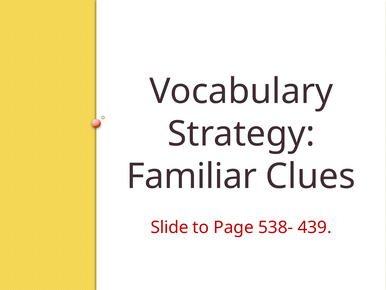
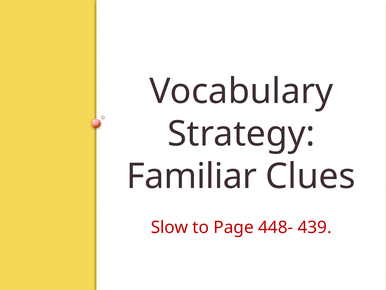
Slide: Slide -> Slow
538-: 538- -> 448-
